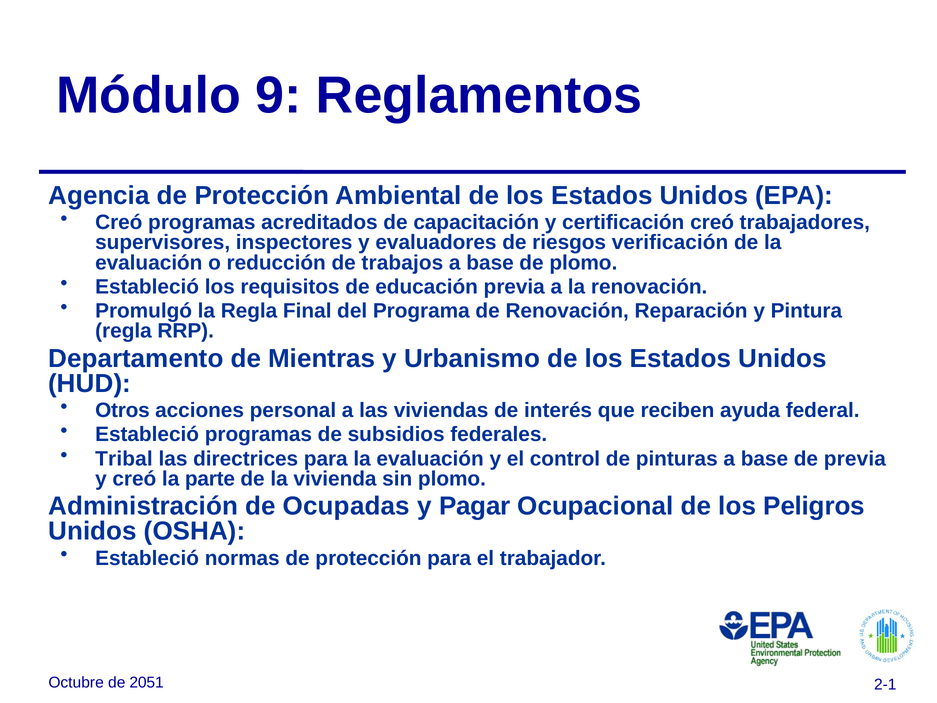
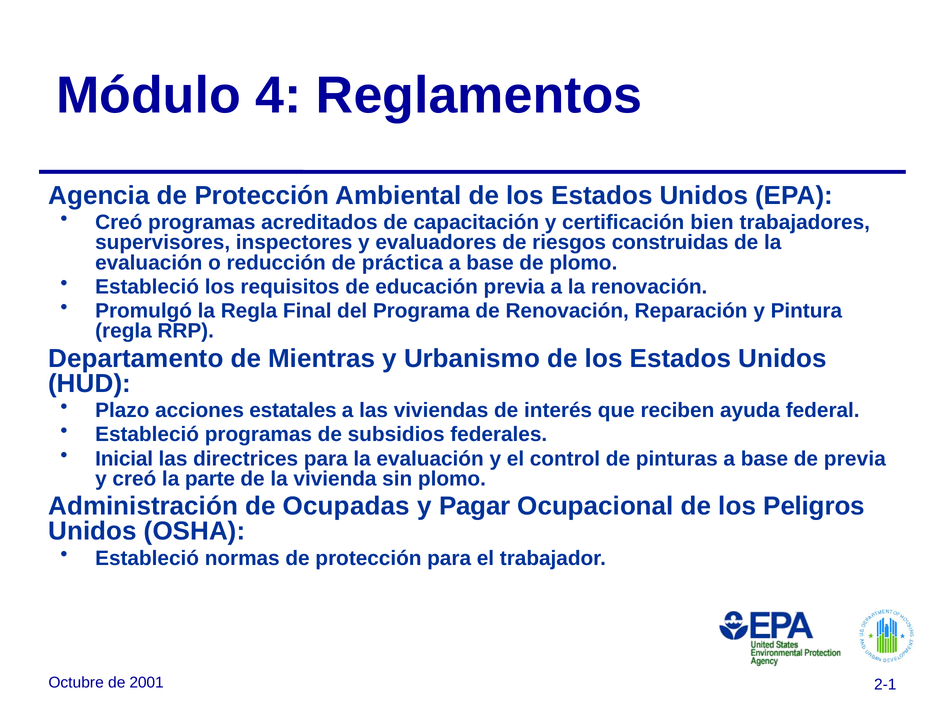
9: 9 -> 4
certificación creó: creó -> bien
verificación: verificación -> construidas
trabajos: trabajos -> práctica
Otros: Otros -> Plazo
personal: personal -> estatales
Tribal: Tribal -> Inicial
2051: 2051 -> 2001
